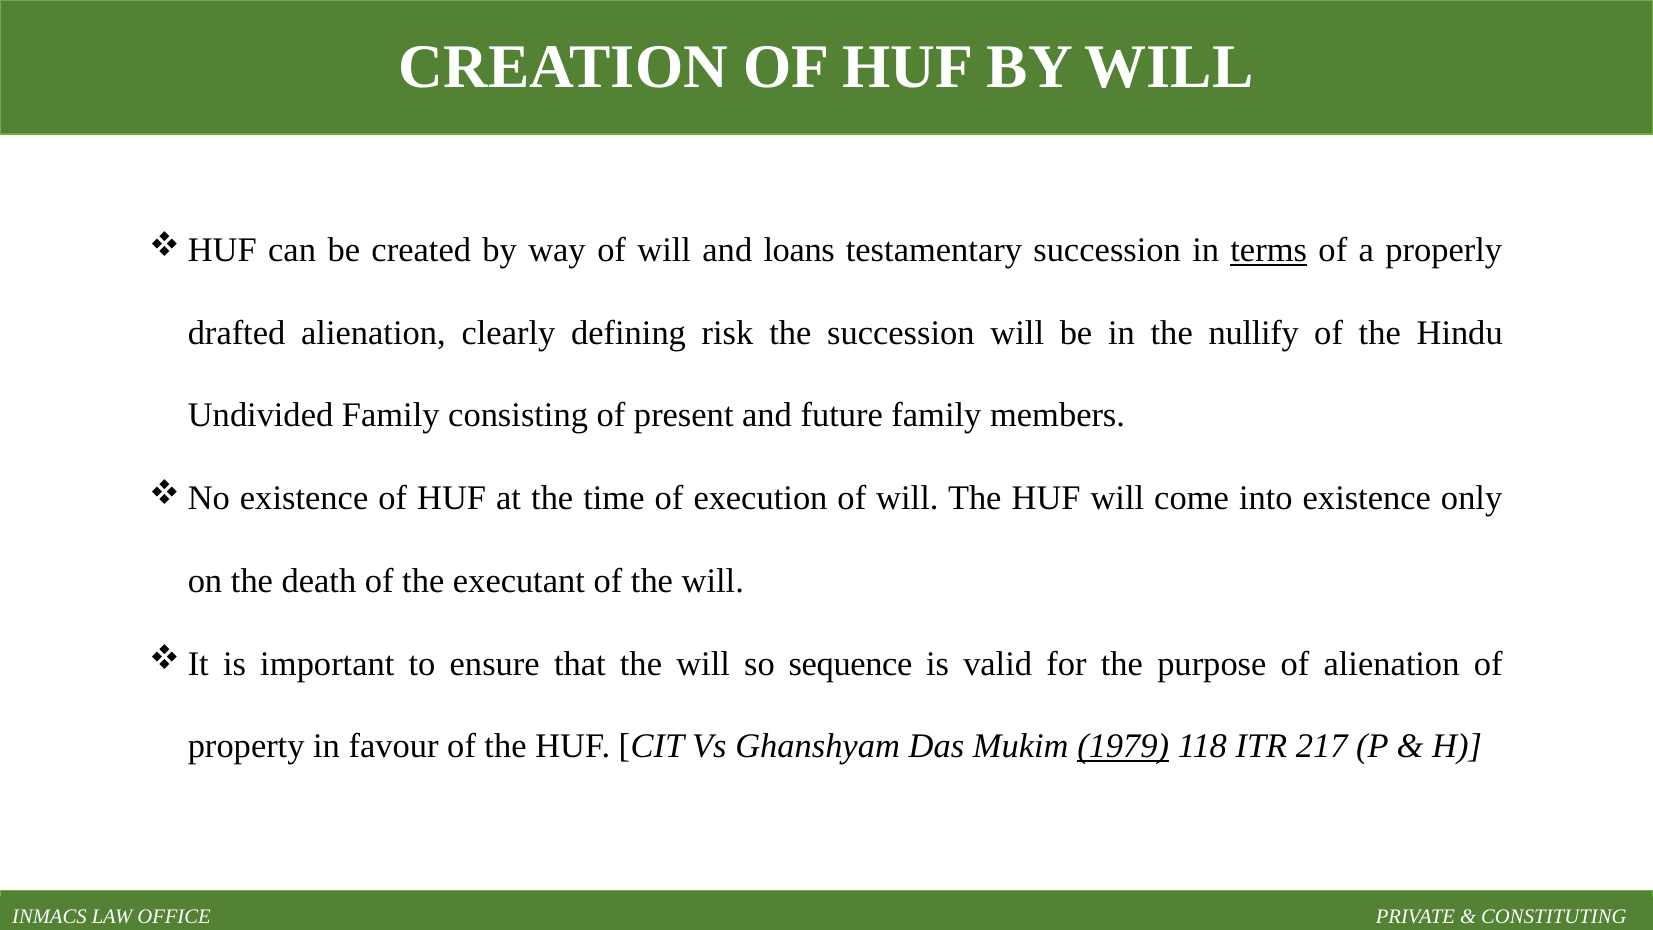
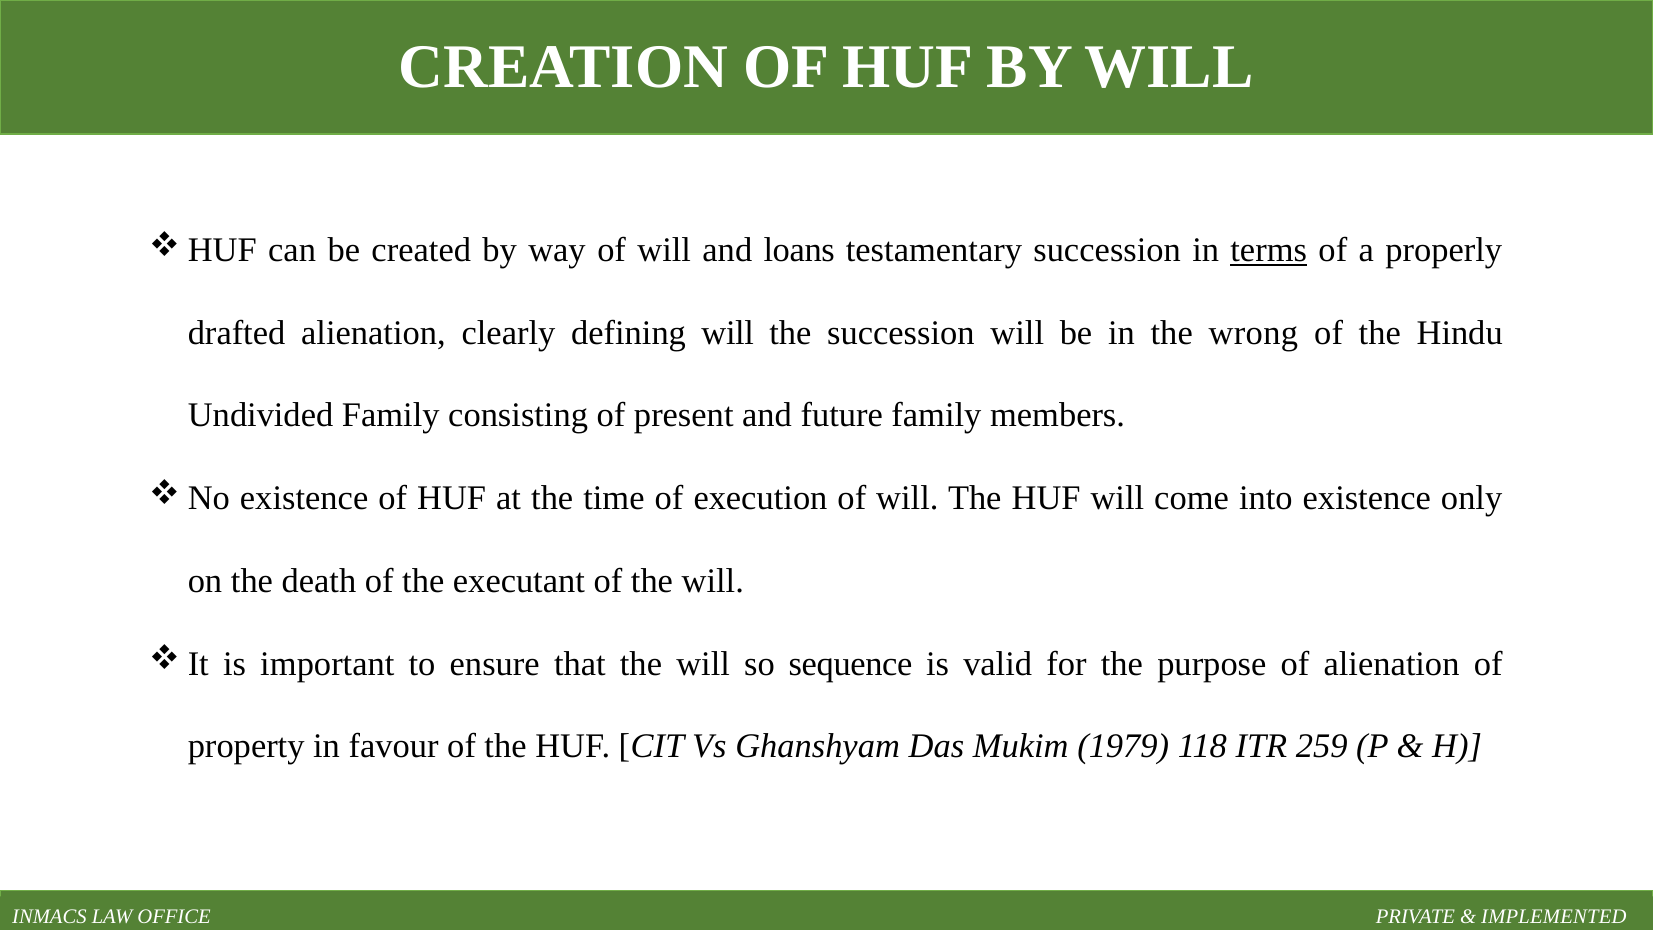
defining risk: risk -> will
nullify: nullify -> wrong
1979 underline: present -> none
217: 217 -> 259
CONSTITUTING: CONSTITUTING -> IMPLEMENTED
